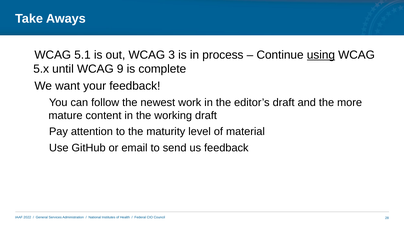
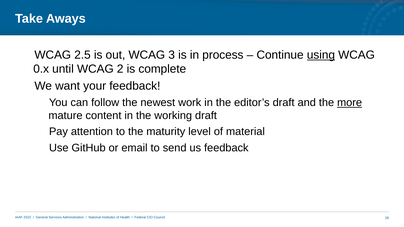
5.1: 5.1 -> 2.5
5.x: 5.x -> 0.x
9: 9 -> 2
more underline: none -> present
